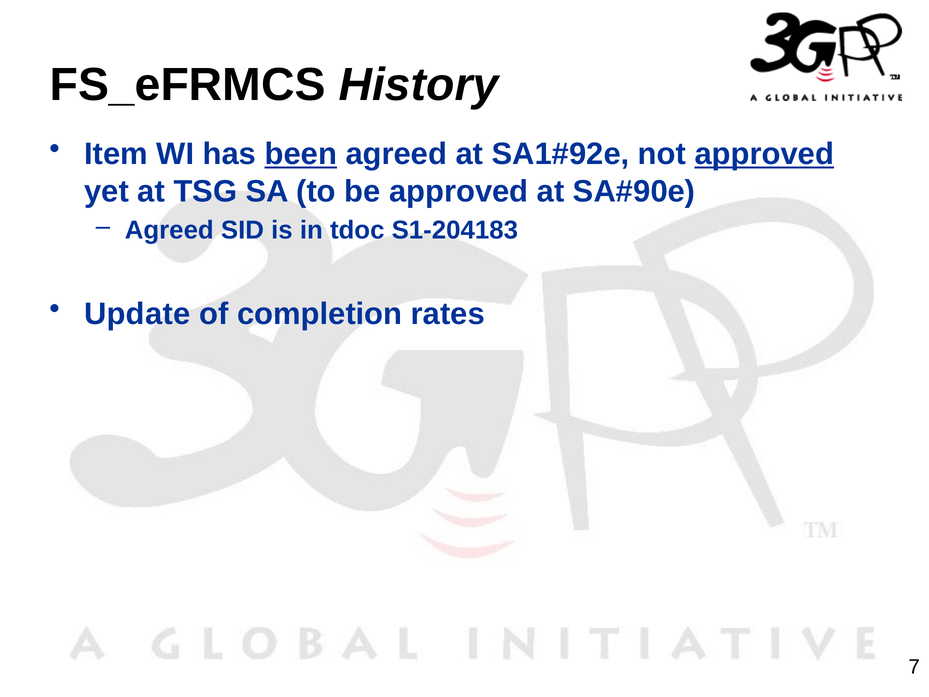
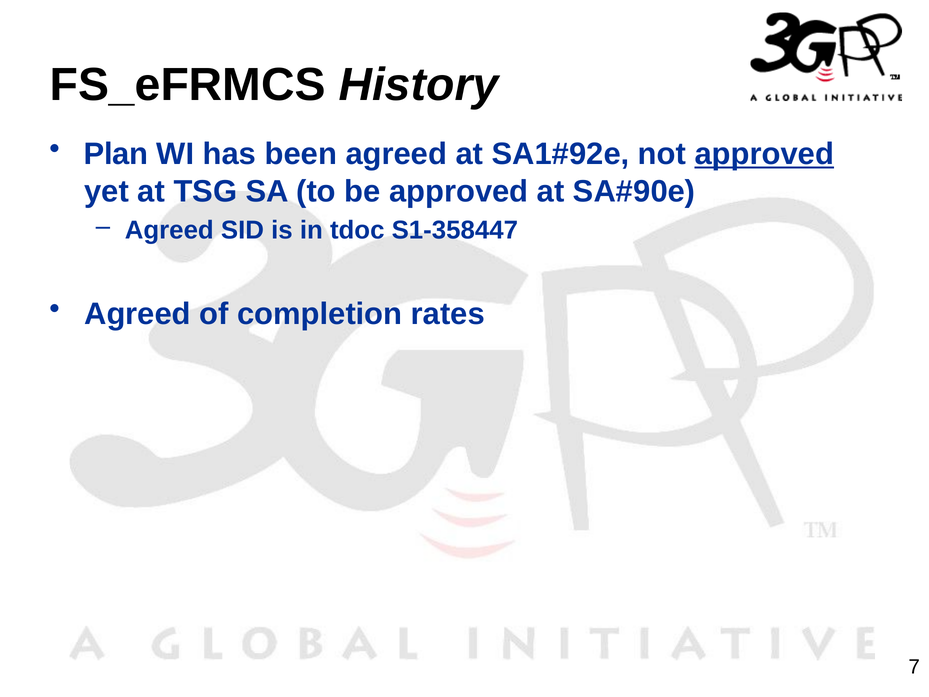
Item: Item -> Plan
been underline: present -> none
S1-204183: S1-204183 -> S1-358447
Update at (137, 314): Update -> Agreed
